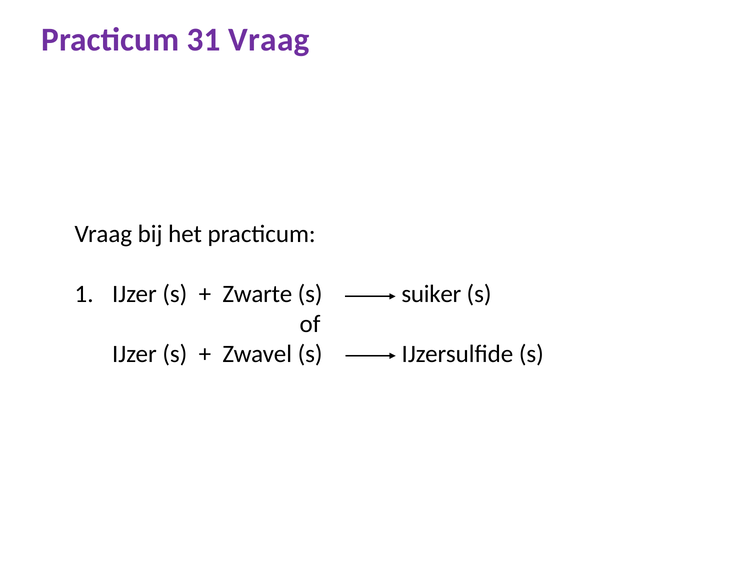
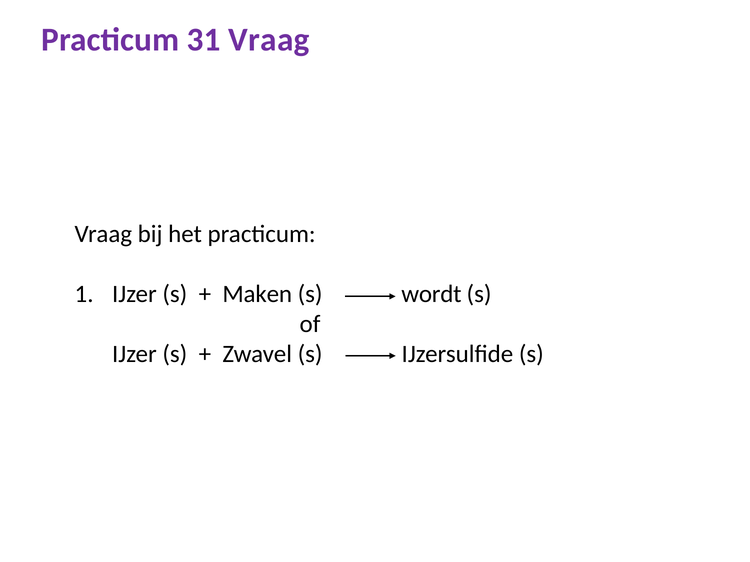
Zwarte: Zwarte -> Maken
suiker: suiker -> wordt
